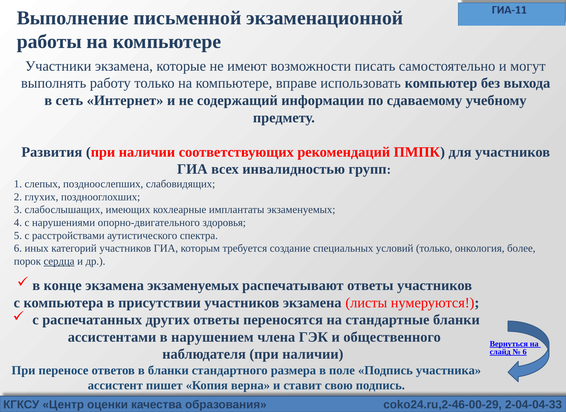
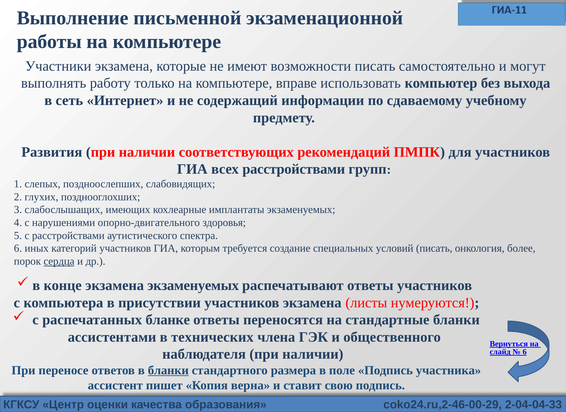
всех инвалидностью: инвалидностью -> расстройствами
условий только: только -> писать
других: других -> бланке
нарушением: нарушением -> технических
бланки at (168, 370) underline: none -> present
